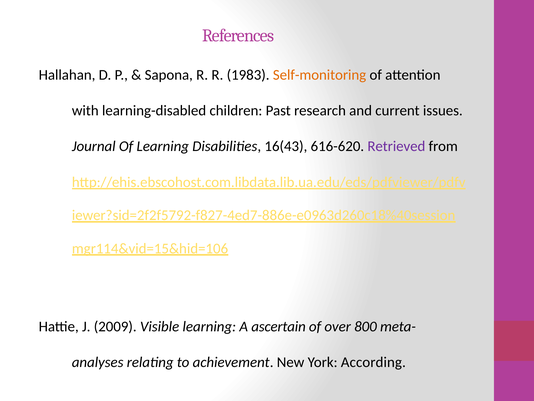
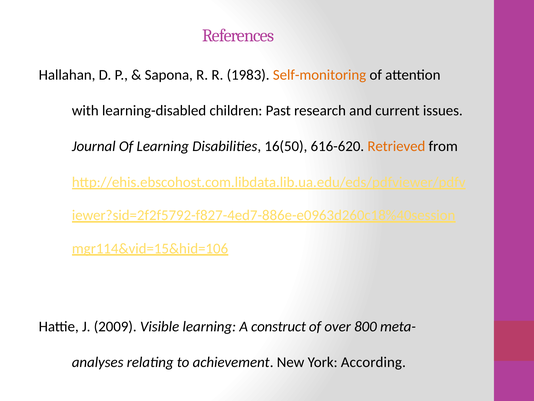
16(43: 16(43 -> 16(50
Retrieved colour: purple -> orange
ascertain: ascertain -> construct
